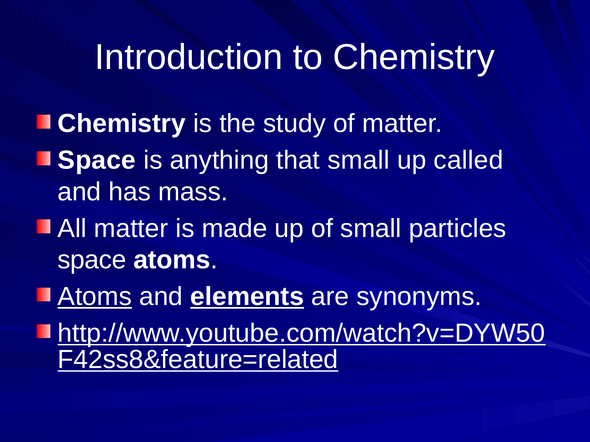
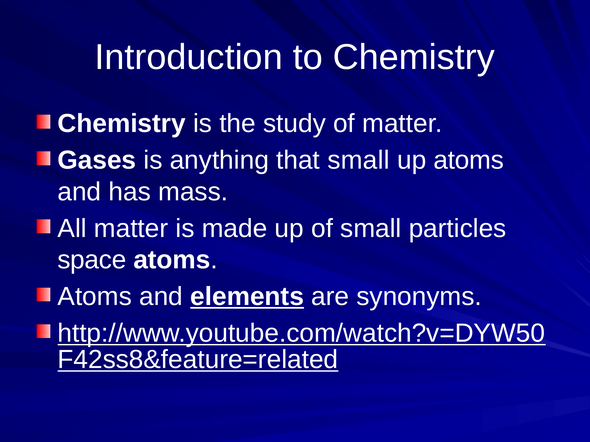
Space at (97, 160): Space -> Gases
up called: called -> atoms
Atoms at (95, 297) underline: present -> none
